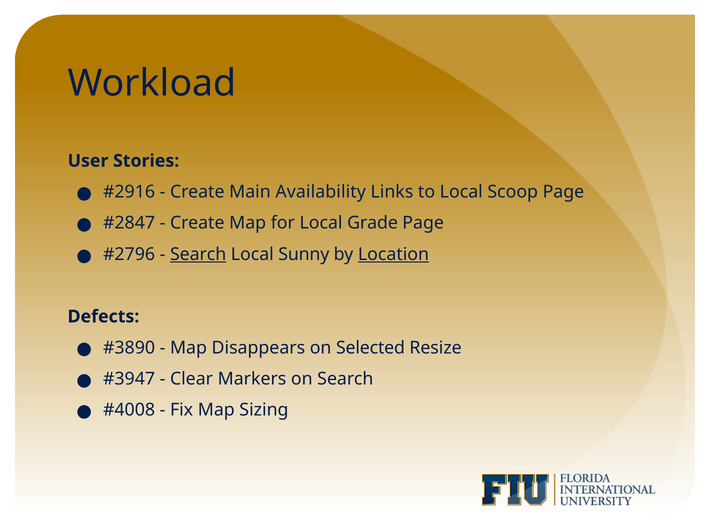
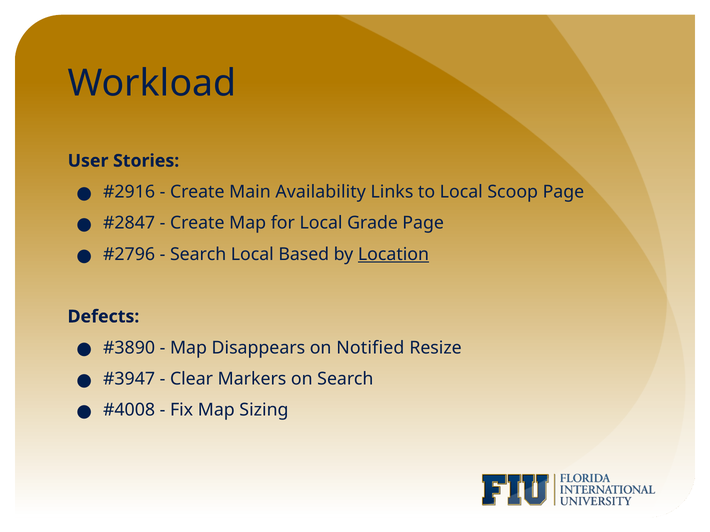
Search at (198, 254) underline: present -> none
Sunny: Sunny -> Based
Selected: Selected -> Notified
